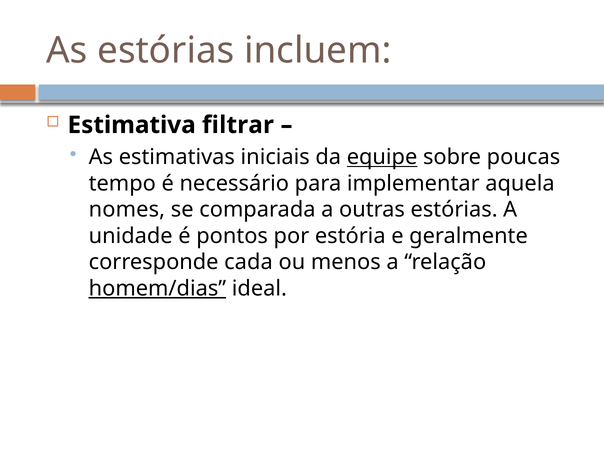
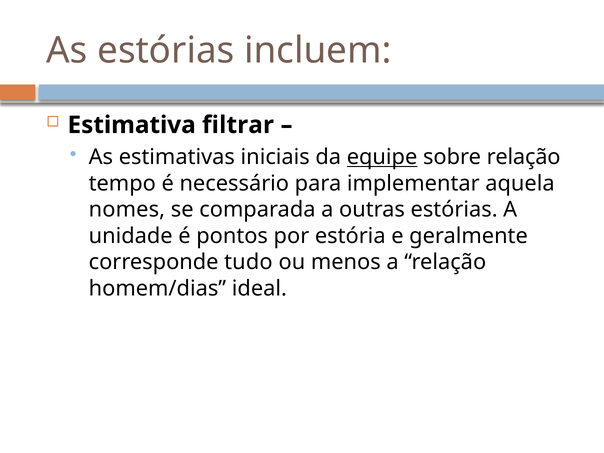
sobre poucas: poucas -> relação
cada: cada -> tudo
homem/dias underline: present -> none
